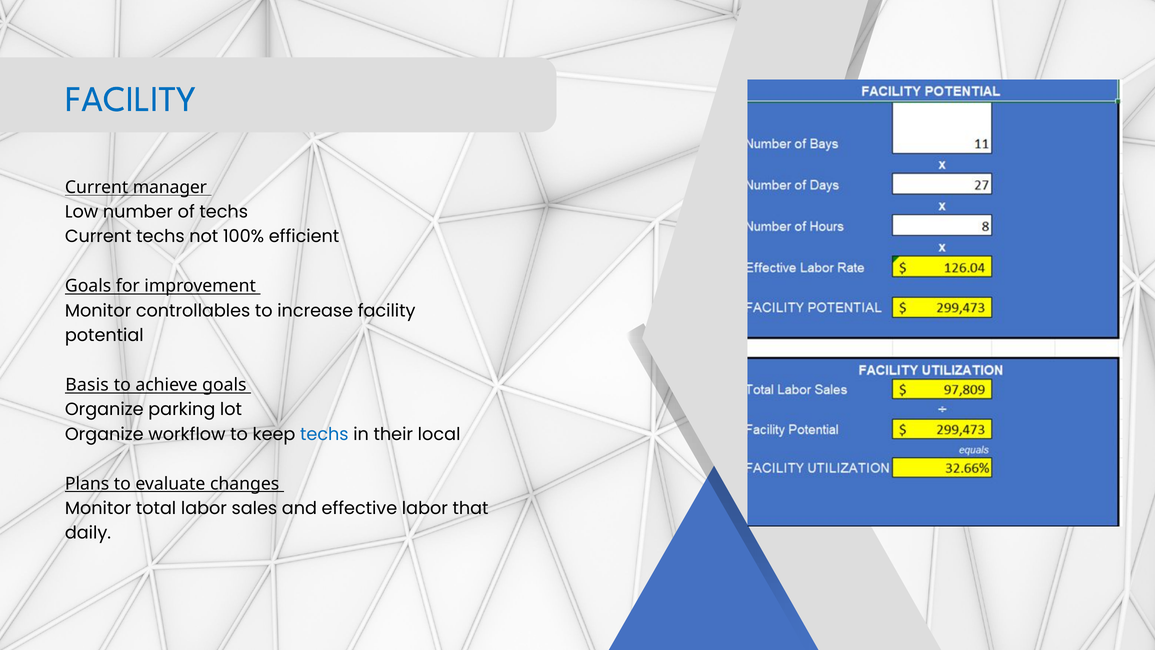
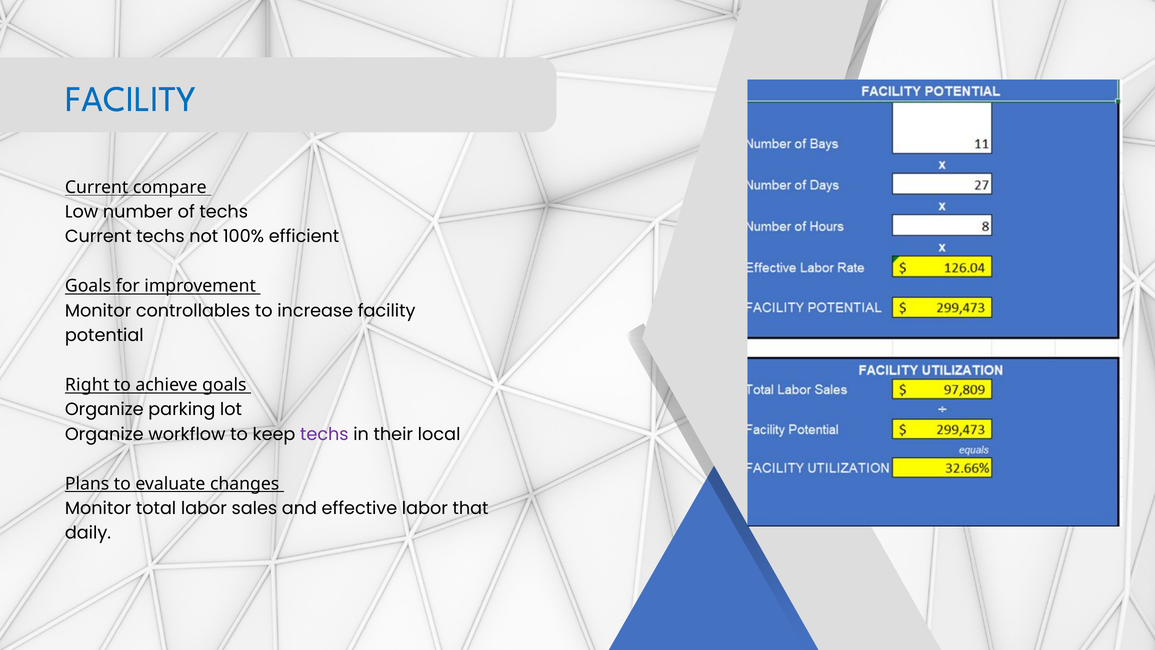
manager: manager -> compare
Basis: Basis -> Right
techs at (324, 434) colour: blue -> purple
